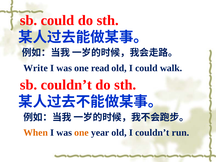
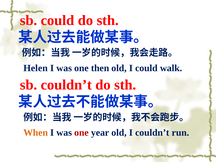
Write: Write -> Helen
read: read -> then
one at (81, 133) colour: orange -> red
